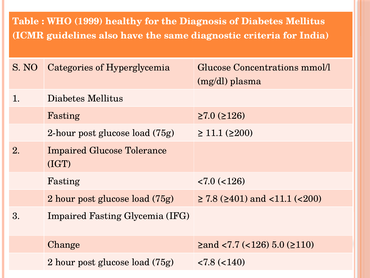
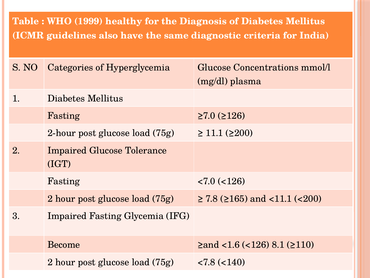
≥401: ≥401 -> ≥165
Change: Change -> Become
<7.7: <7.7 -> <1.6
5.0: 5.0 -> 8.1
